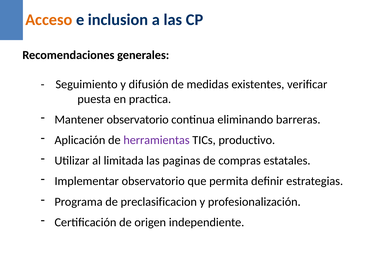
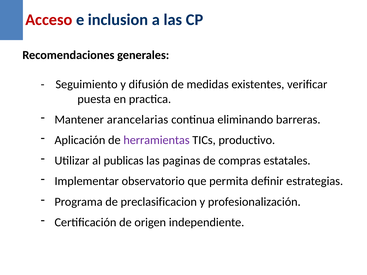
Acceso colour: orange -> red
Mantener observatorio: observatorio -> arancelarias
limitada: limitada -> publicas
